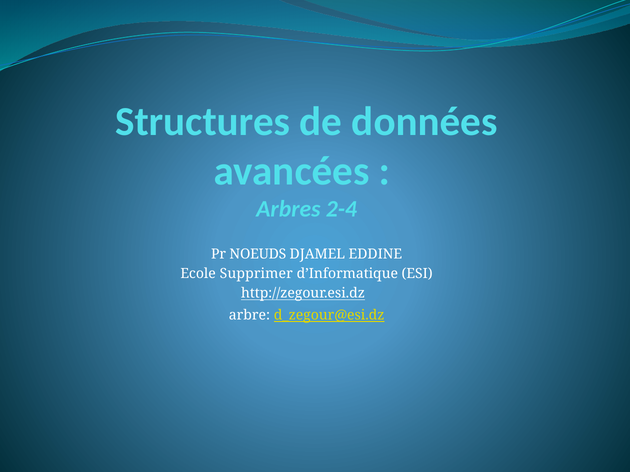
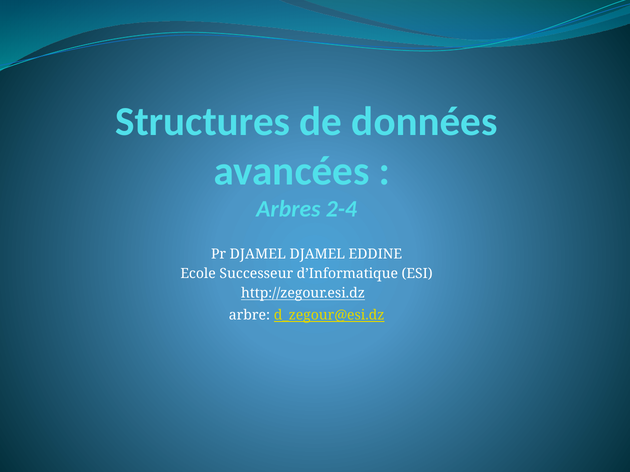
Pr NOEUDS: NOEUDS -> DJAMEL
Supprimer: Supprimer -> Successeur
